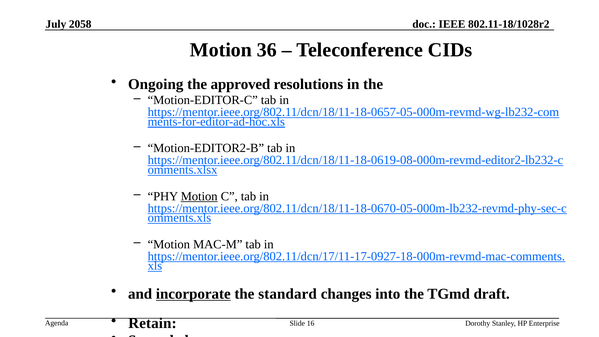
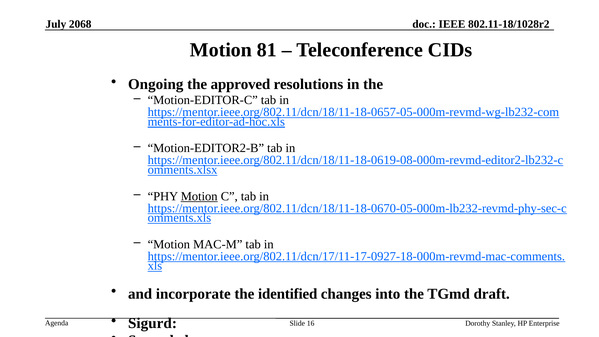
2058: 2058 -> 2068
36: 36 -> 81
incorporate underline: present -> none
standard: standard -> identified
Retain: Retain -> Sigurd
